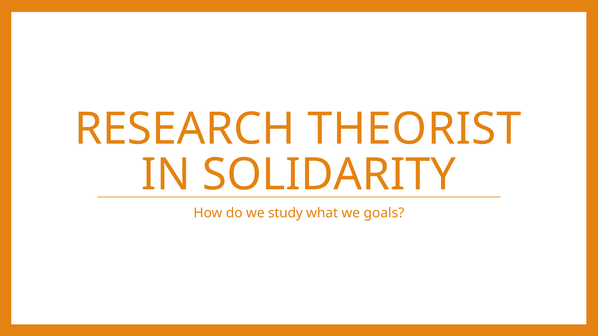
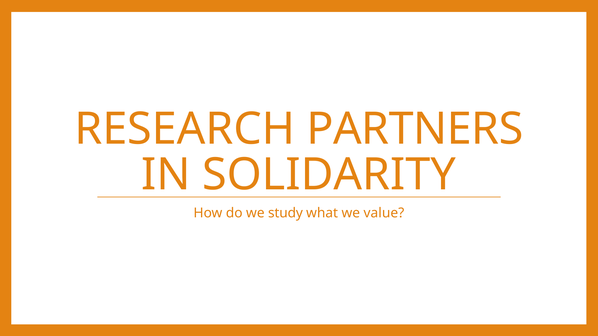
THEORIST: THEORIST -> PARTNERS
goals: goals -> value
